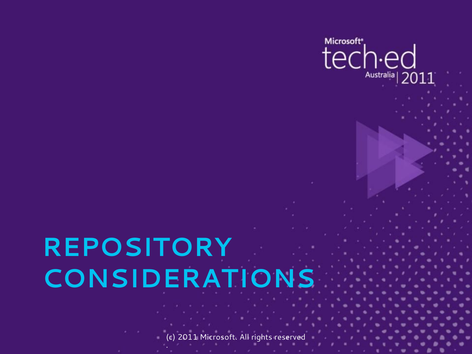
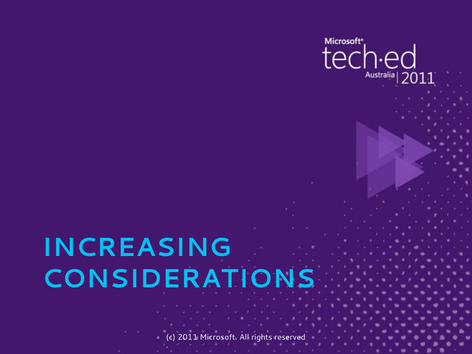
REPOSITORY: REPOSITORY -> INCREASING
